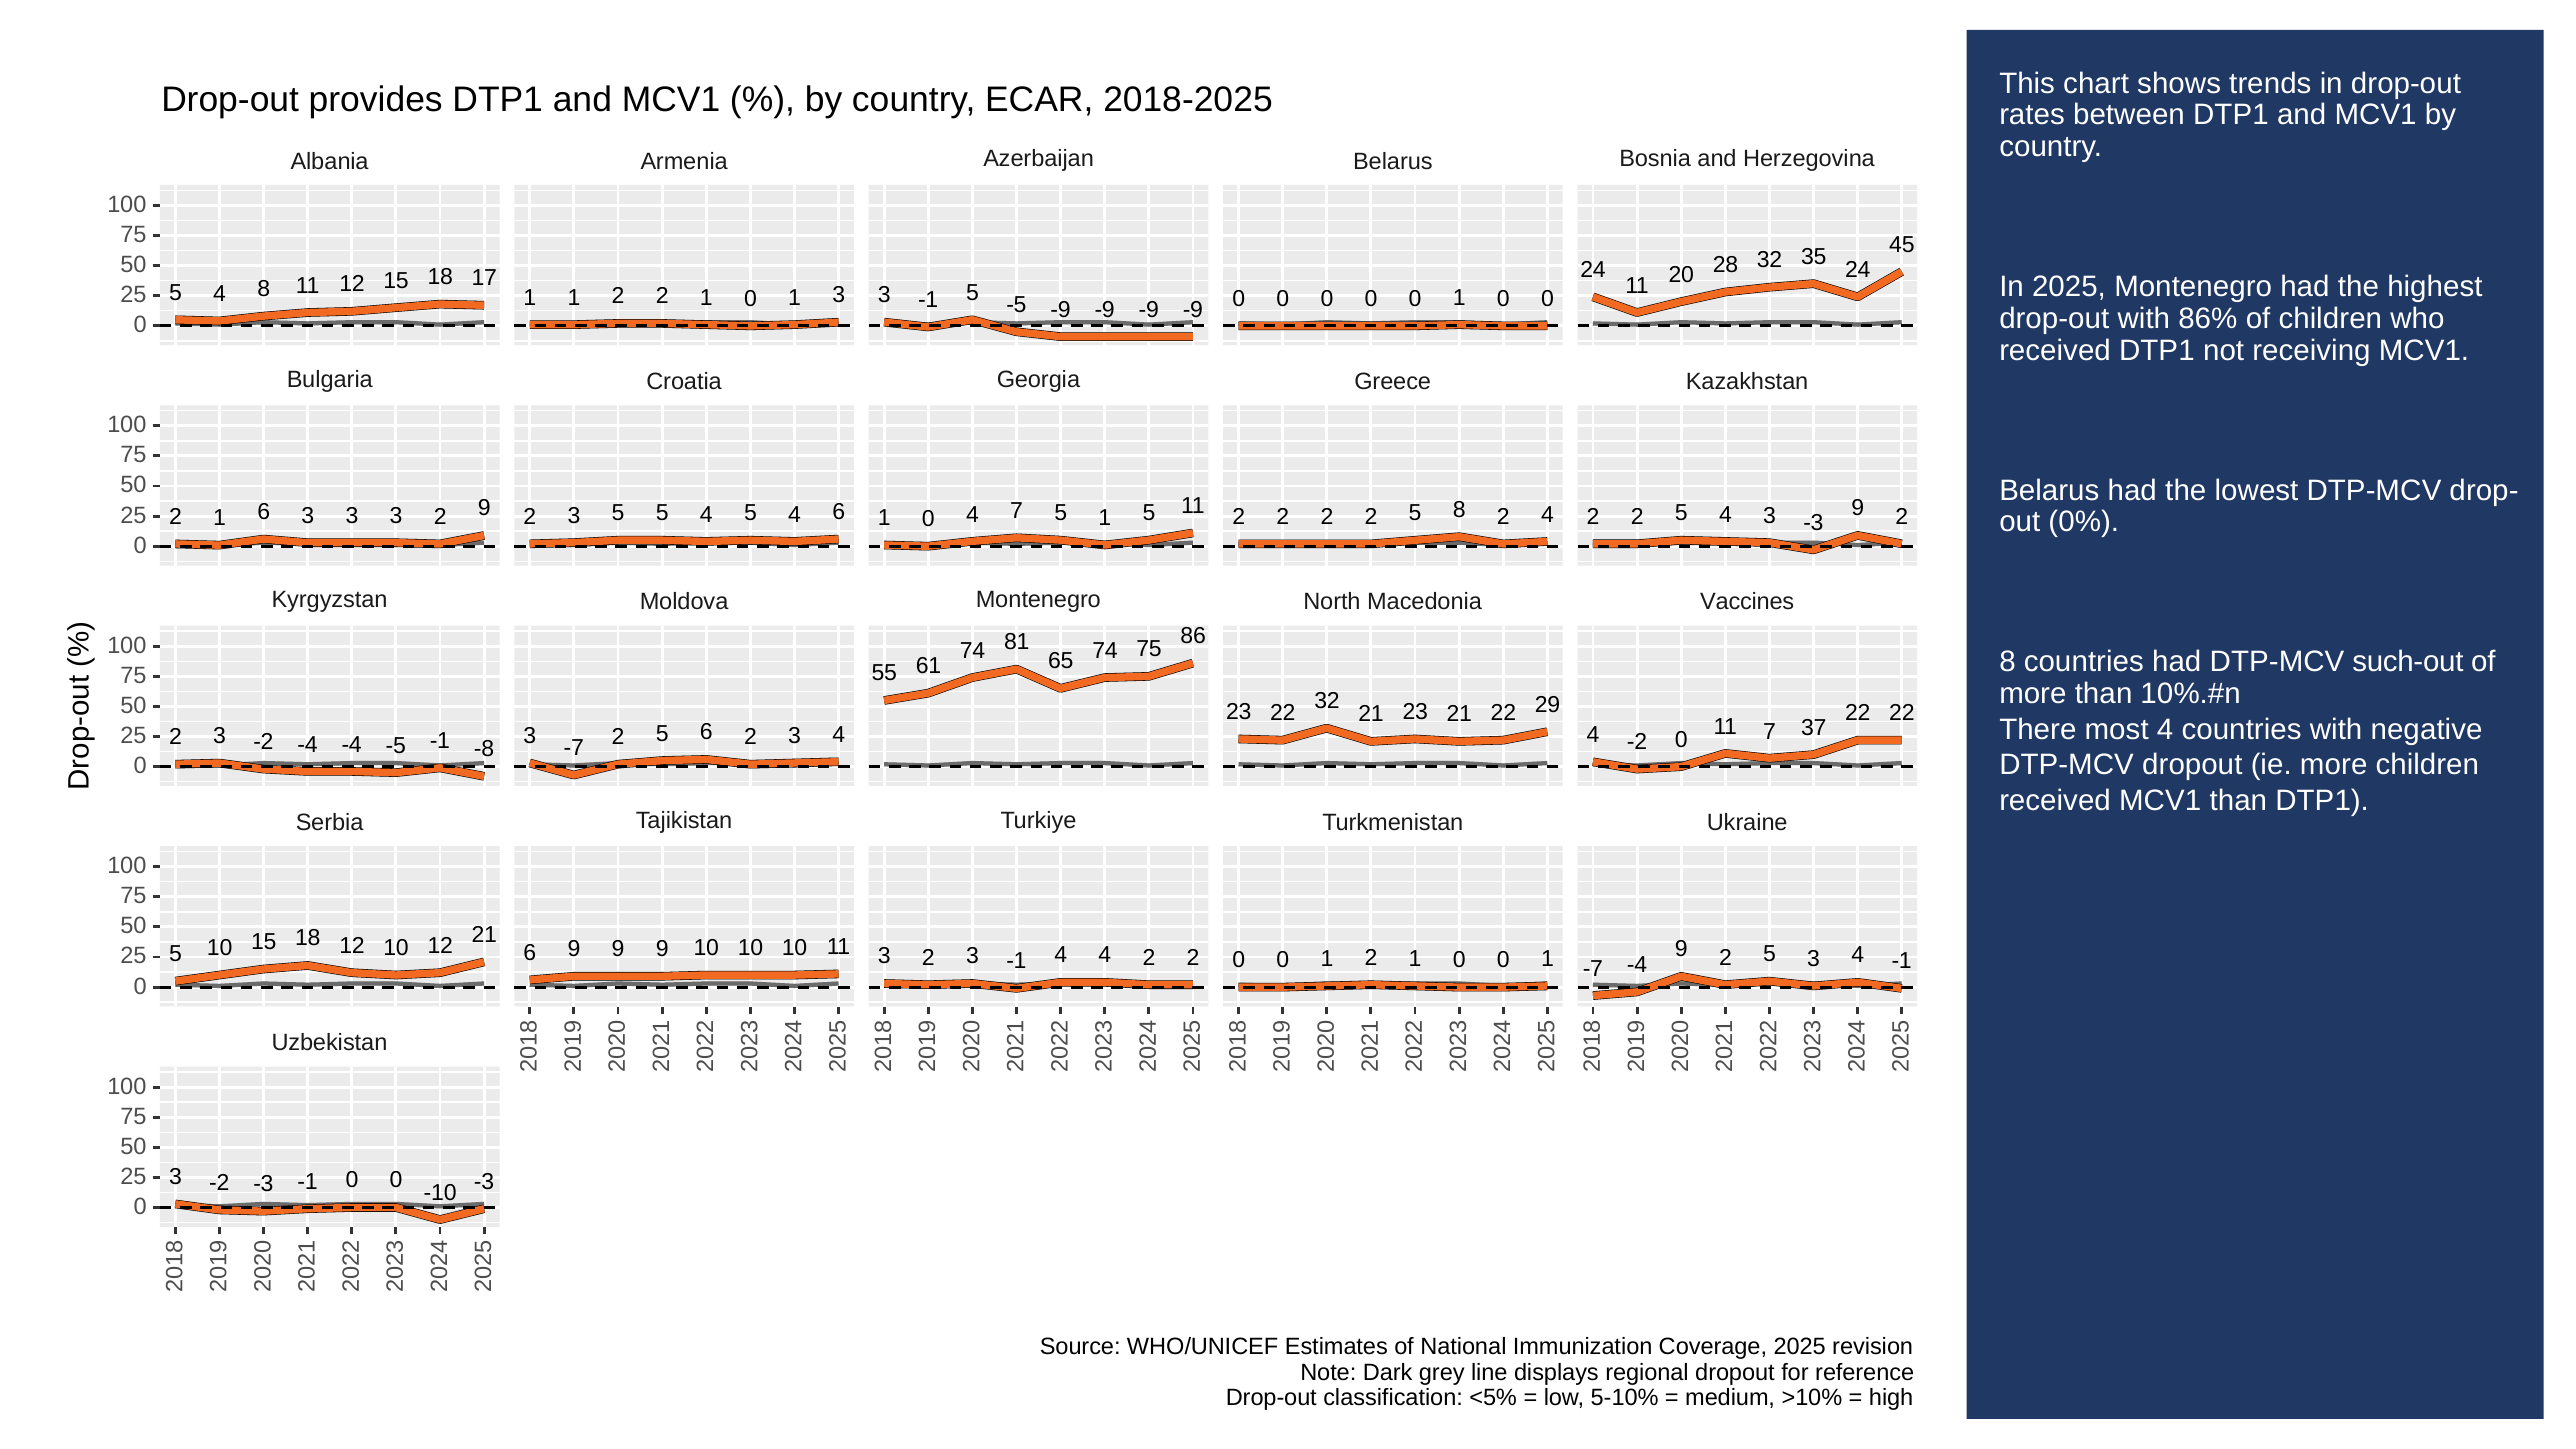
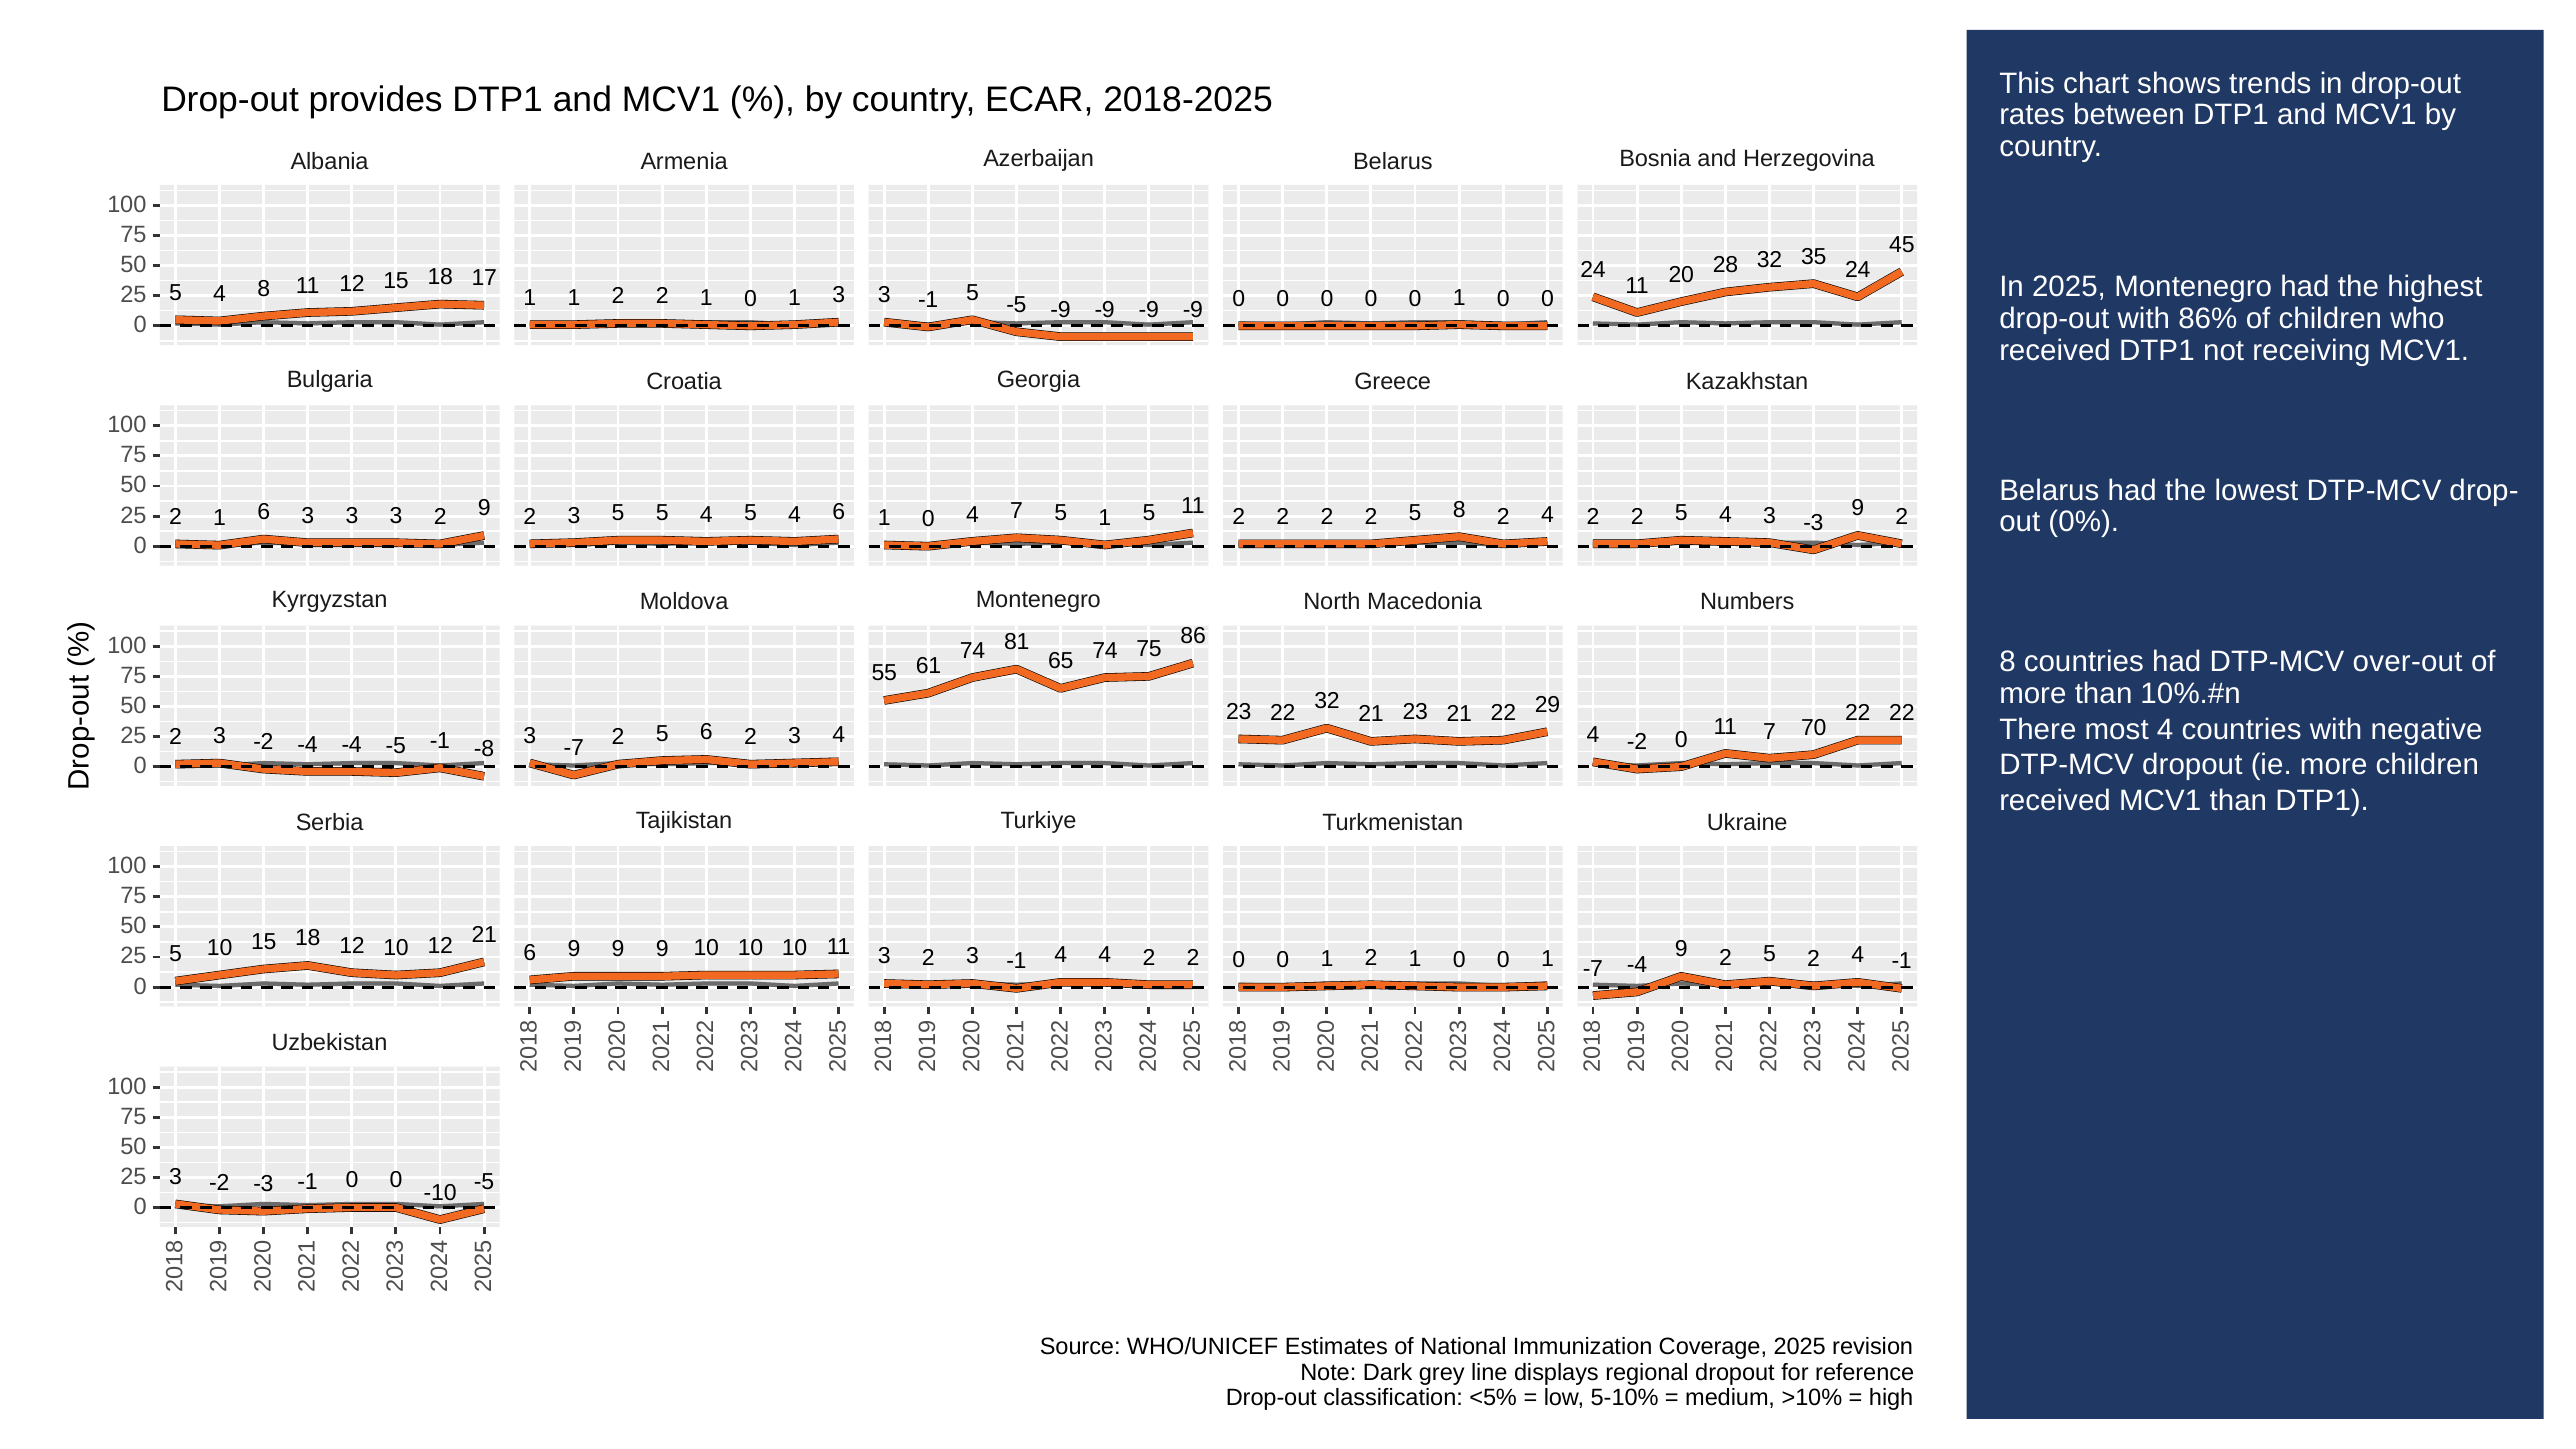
Vaccines: Vaccines -> Numbers
such-out: such-out -> over-out
37: 37 -> 70
9 2 5 3: 3 -> 2
-10 -3: -3 -> -5
